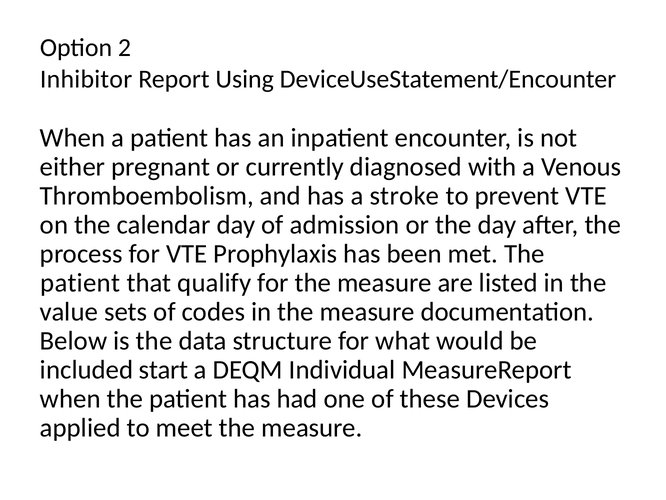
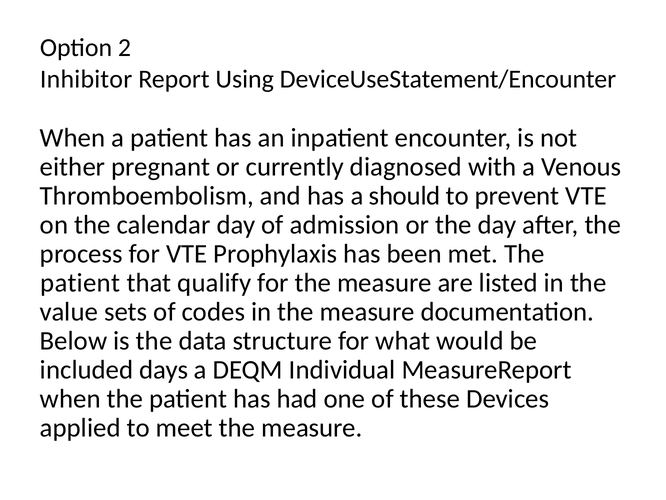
stroke: stroke -> should
start: start -> days
